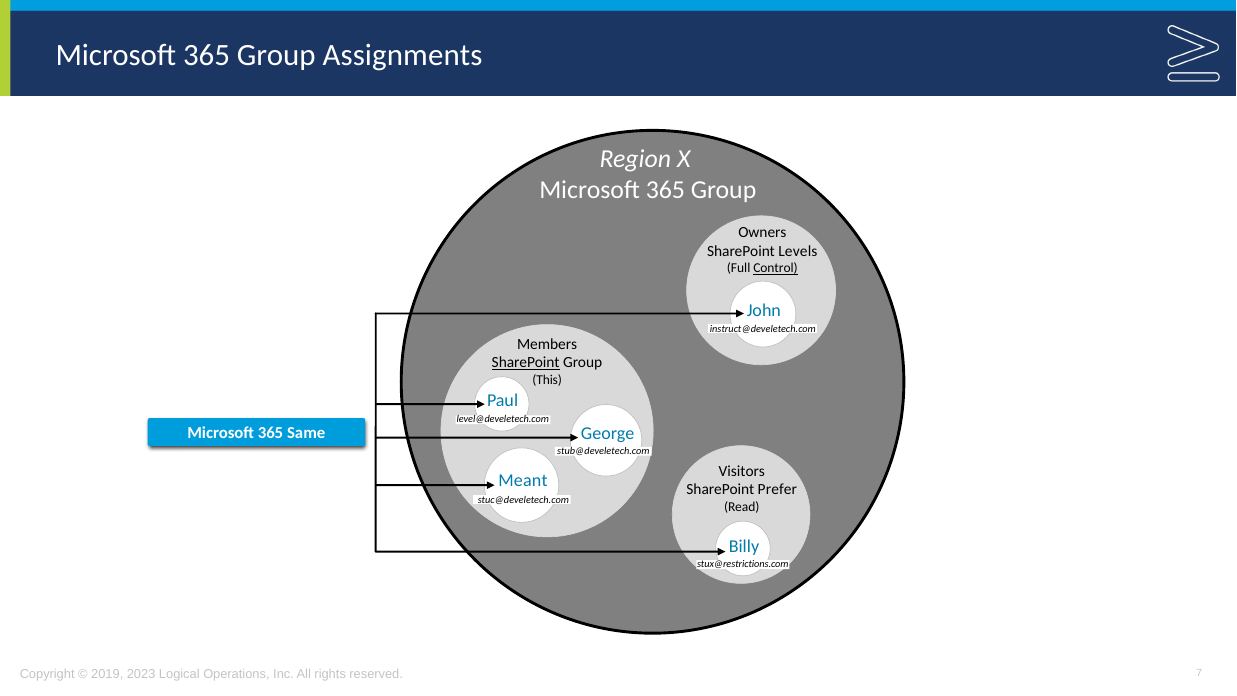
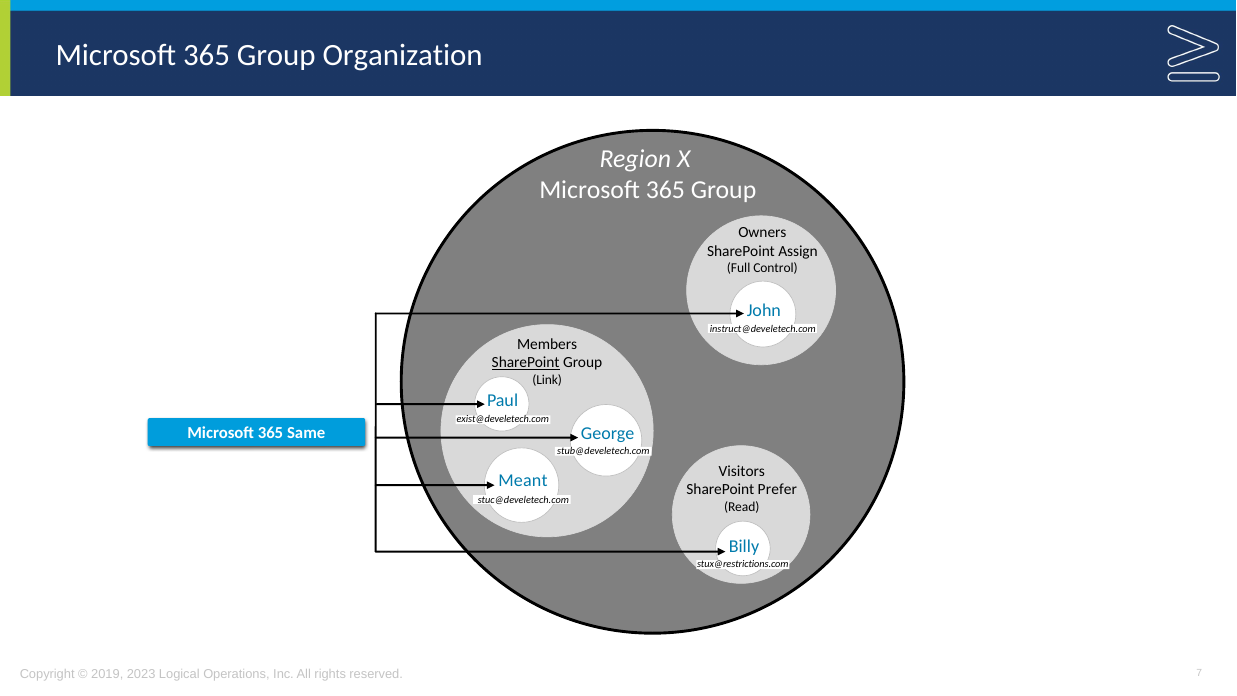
Assignments: Assignments -> Organization
Levels: Levels -> Assign
Control underline: present -> none
This: This -> Link
level@develetech.com: level@develetech.com -> exist@develetech.com
